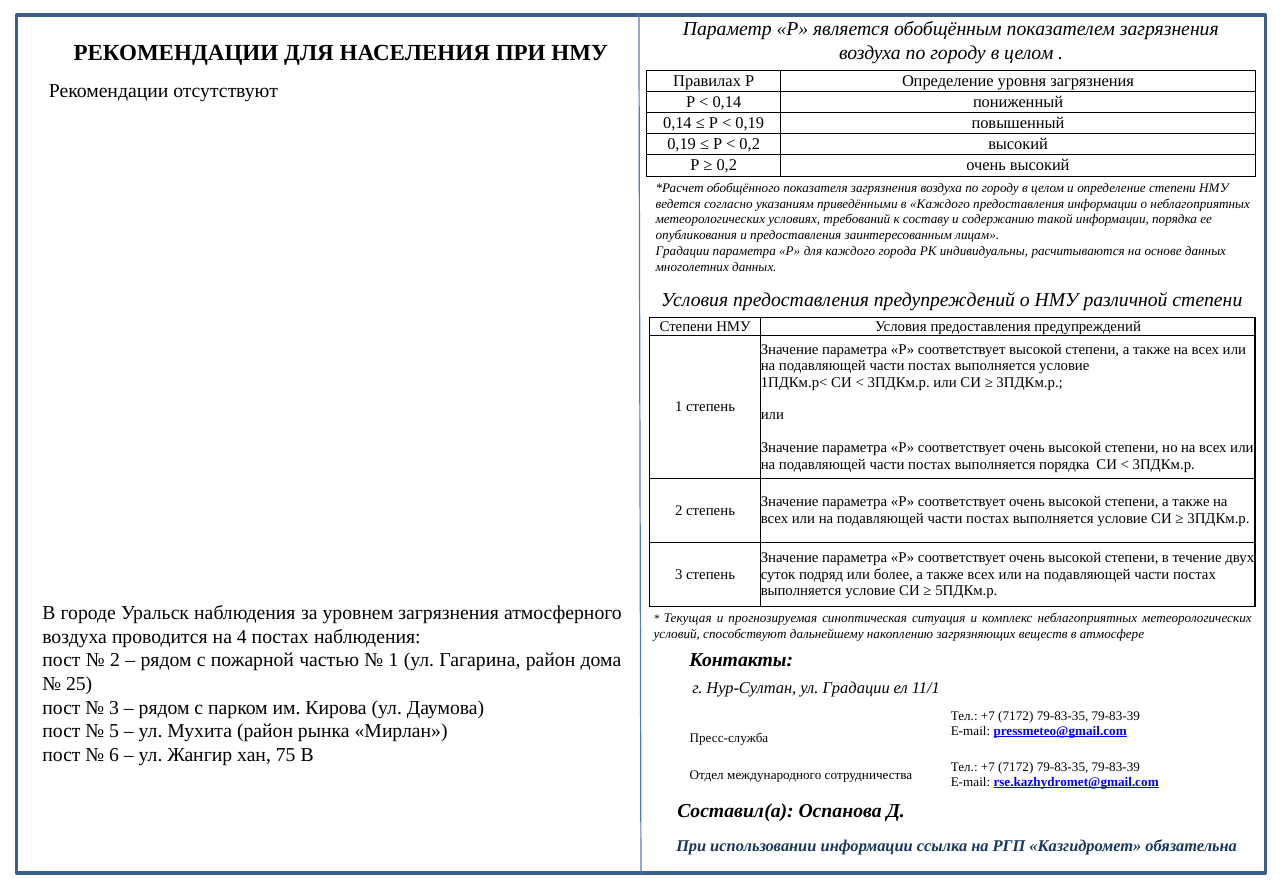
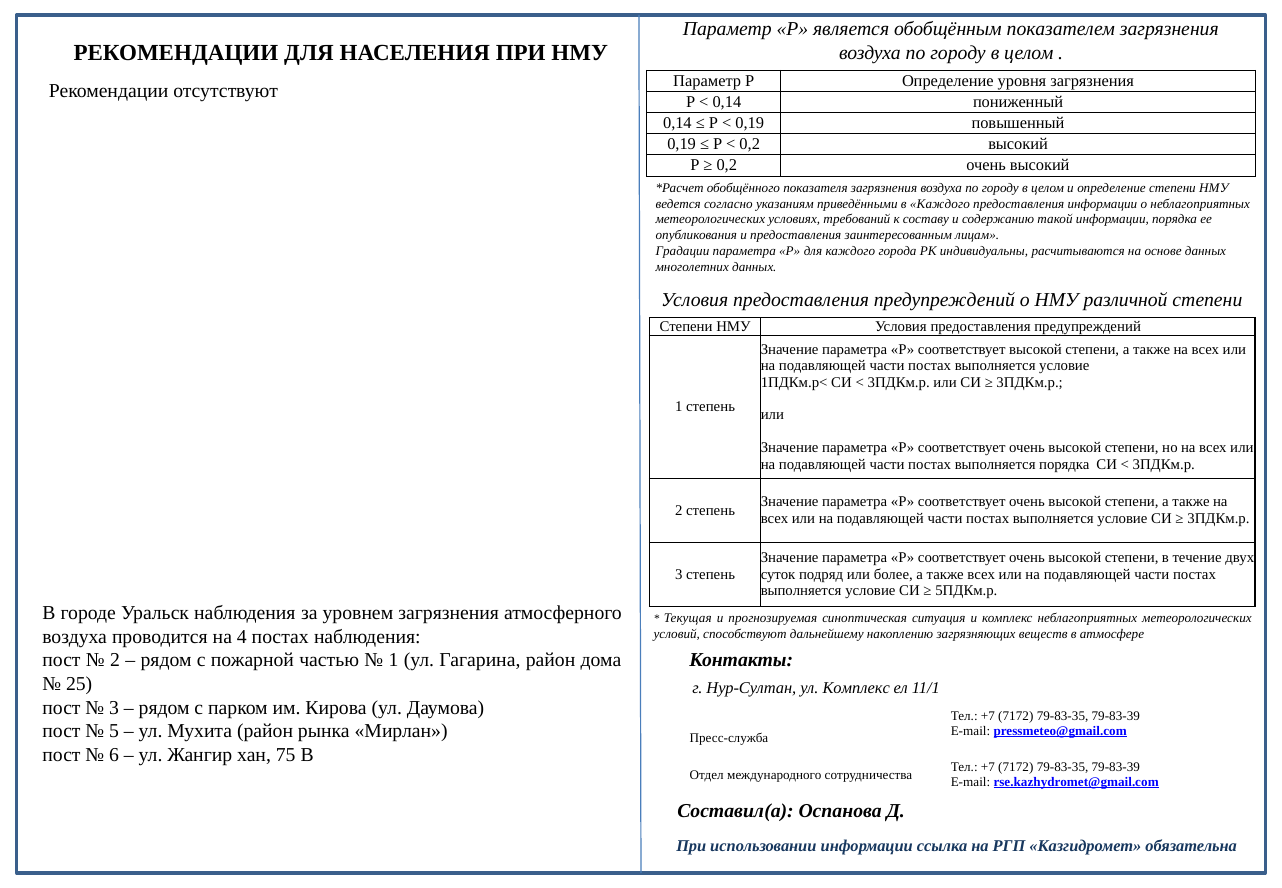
Правилах at (707, 81): Правилах -> Параметр
ул Градации: Градации -> Комплекс
